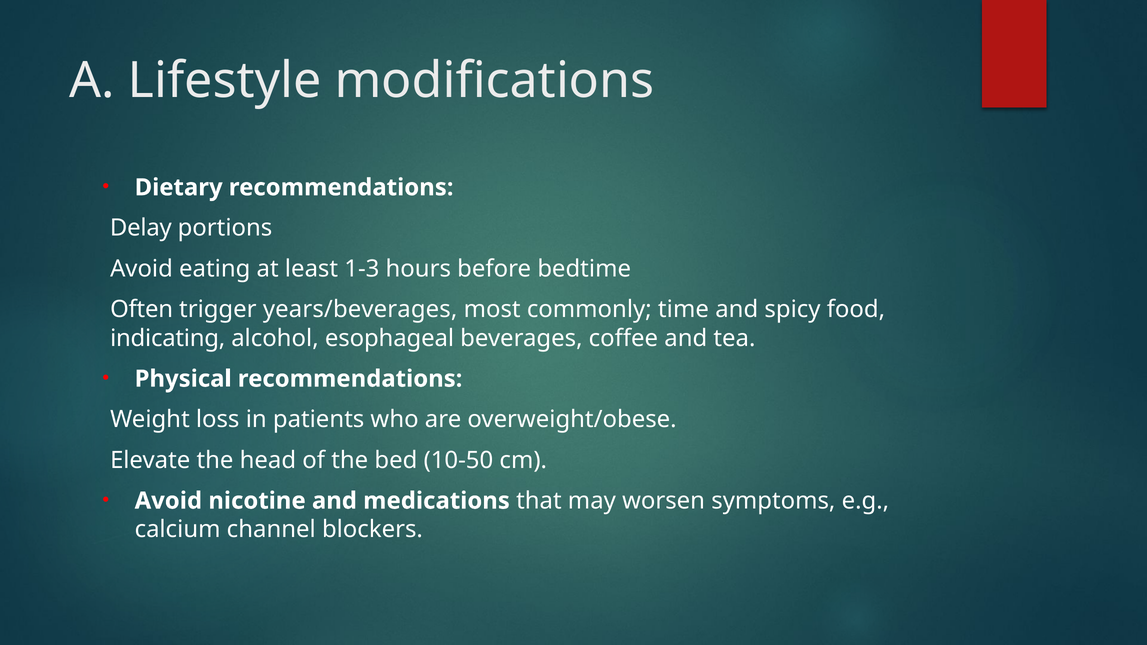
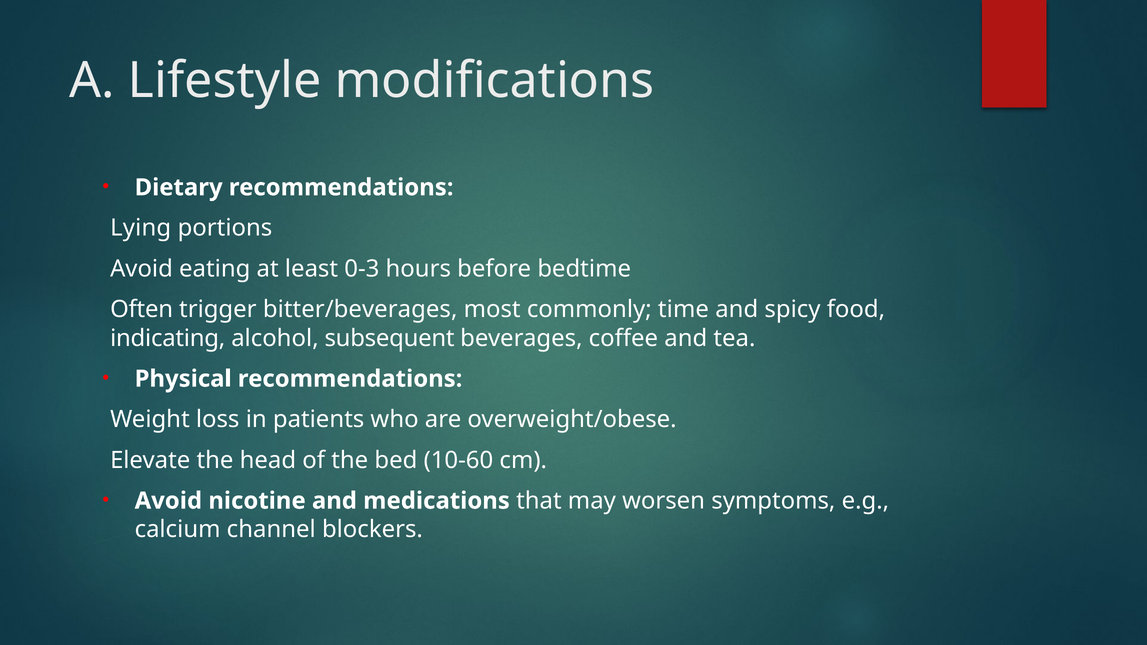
Delay: Delay -> Lying
1-3: 1-3 -> 0-3
years/beverages: years/beverages -> bitter/beverages
esophageal: esophageal -> subsequent
10-50: 10-50 -> 10-60
